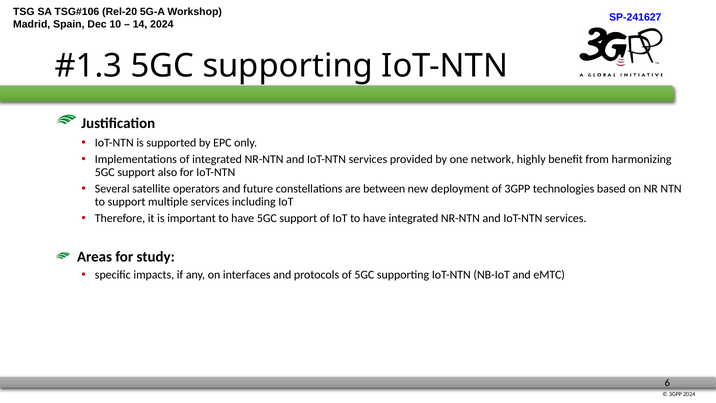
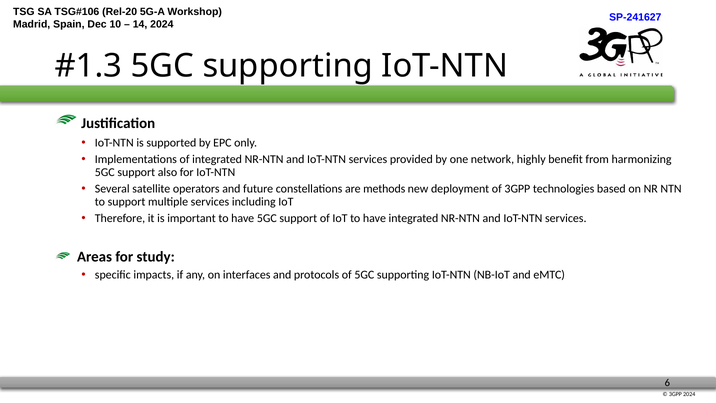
between: between -> methods
